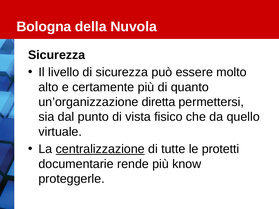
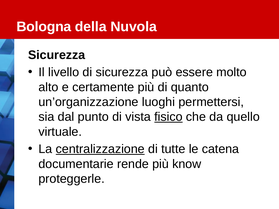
diretta: diretta -> luoghi
fisico underline: none -> present
protetti: protetti -> catena
